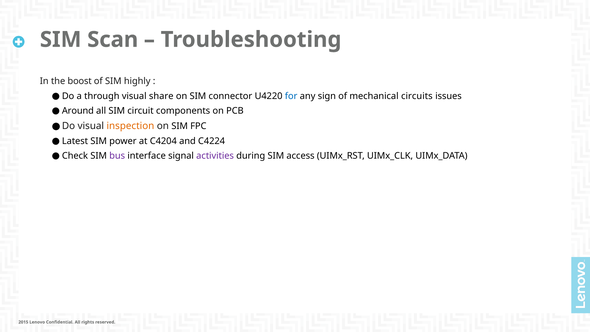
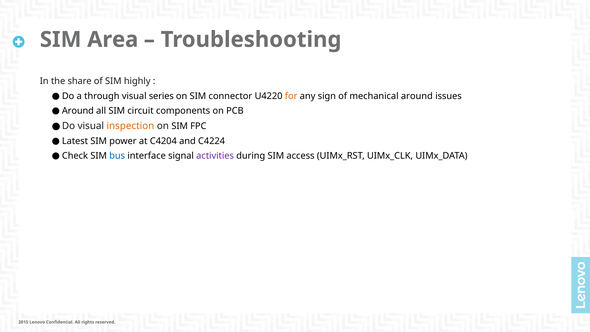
Scan: Scan -> Area
boost: boost -> share
share: share -> series
for colour: blue -> orange
mechanical circuits: circuits -> around
bus colour: purple -> blue
